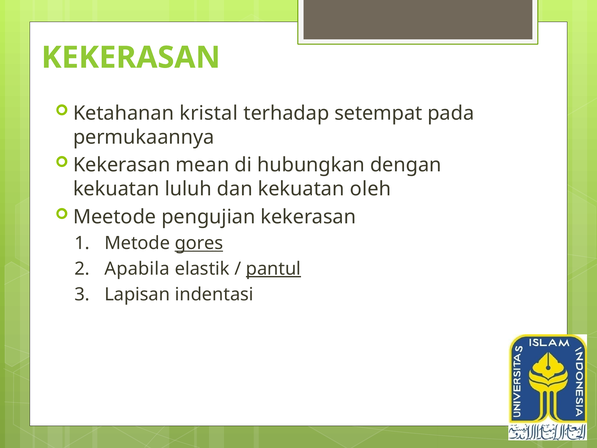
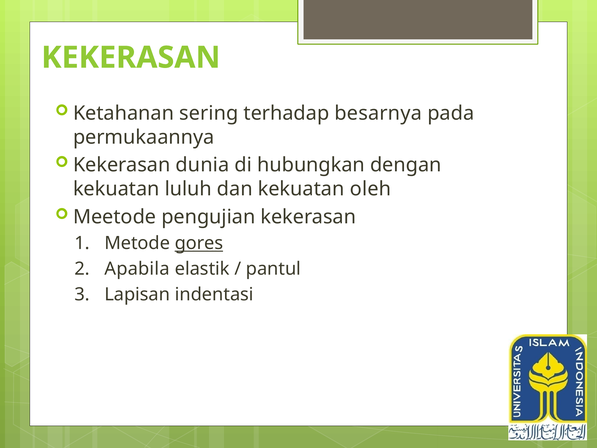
kristal: kristal -> sering
setempat: setempat -> besarnya
mean: mean -> dunia
pantul underline: present -> none
